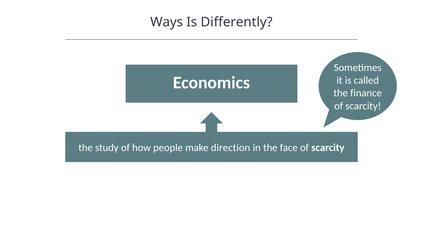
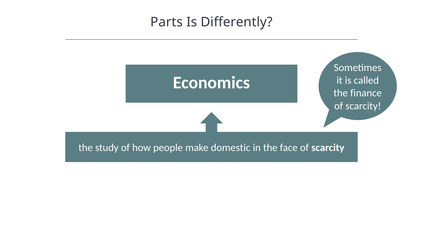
Ways: Ways -> Parts
direction: direction -> domestic
